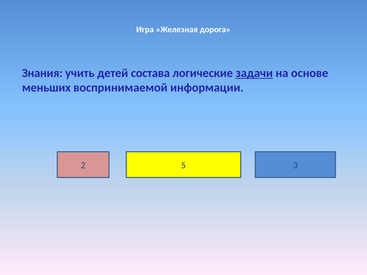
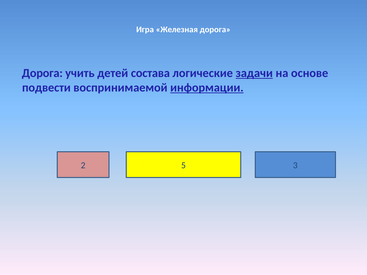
Знания at (42, 73): Знания -> Дорога
меньших: меньших -> подвести
информации underline: none -> present
